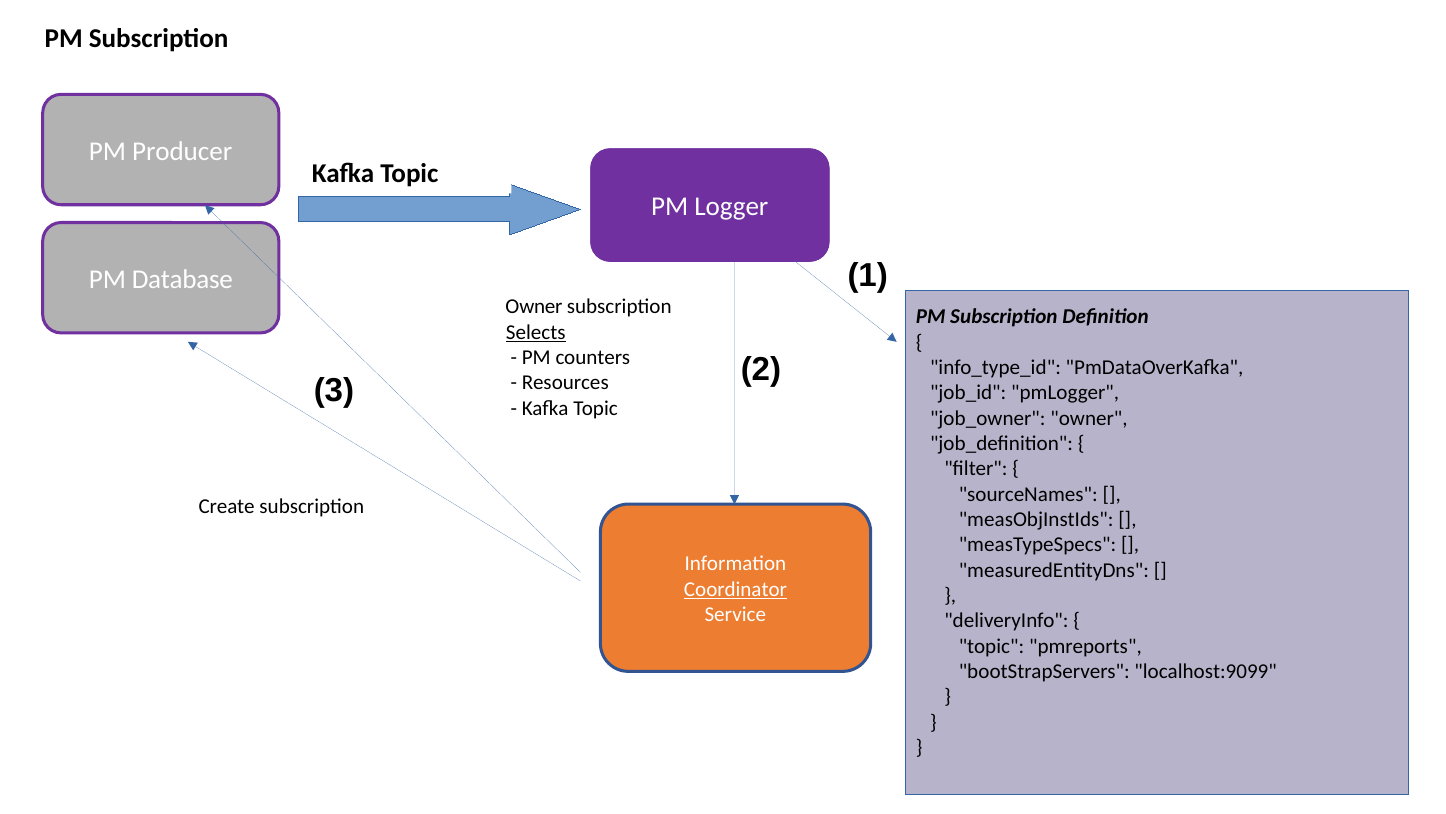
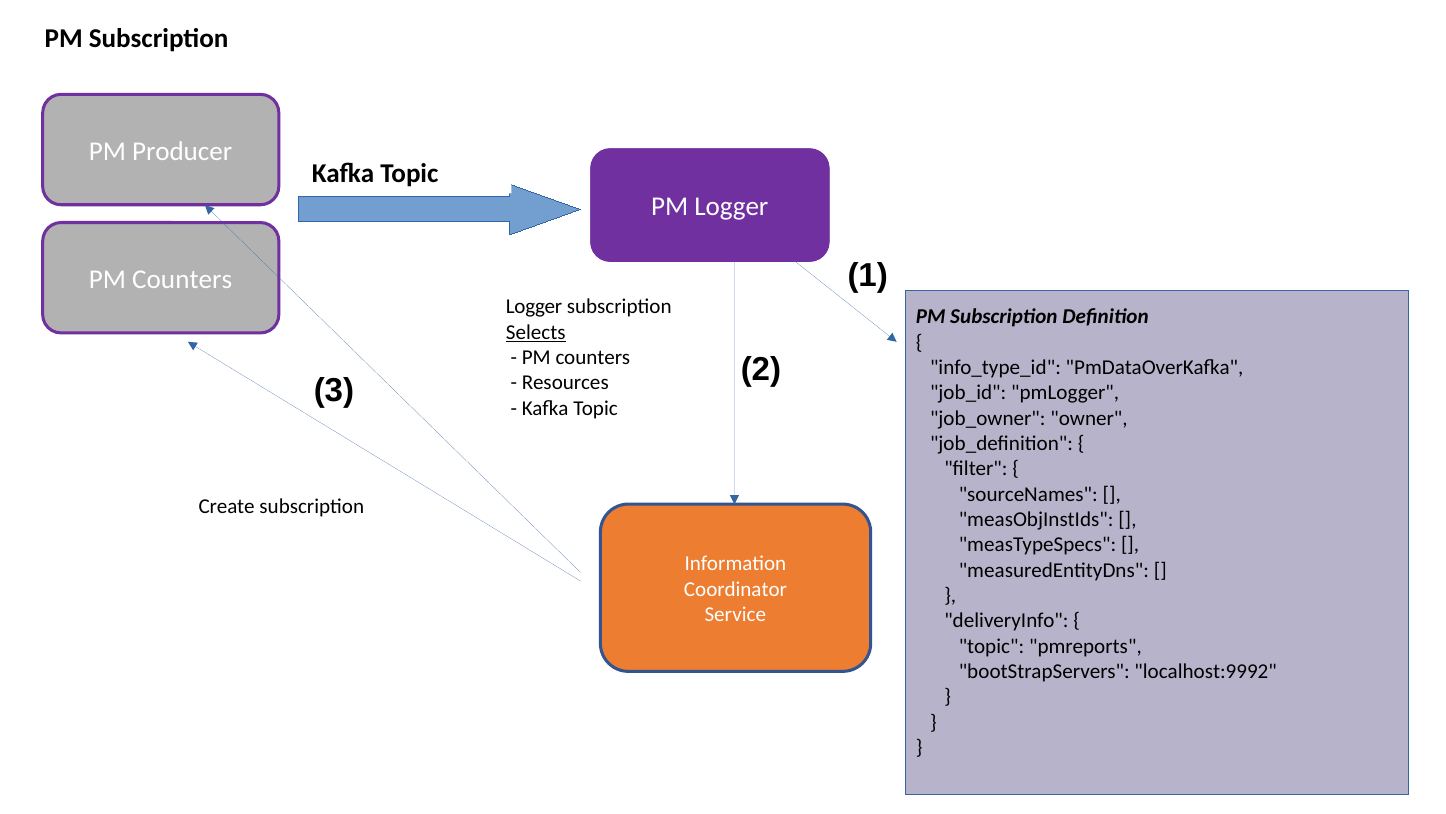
Database at (182, 279): Database -> Counters
Owner at (534, 307): Owner -> Logger
Coordinator underline: present -> none
localhost:9099: localhost:9099 -> localhost:9992
